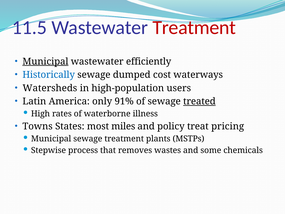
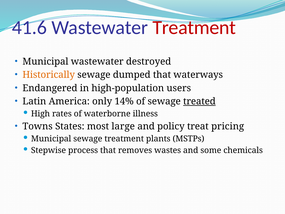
11.5: 11.5 -> 41.6
Municipal at (45, 61) underline: present -> none
efficiently: efficiently -> destroyed
Historically colour: blue -> orange
dumped cost: cost -> that
Watersheds: Watersheds -> Endangered
91%: 91% -> 14%
miles: miles -> large
